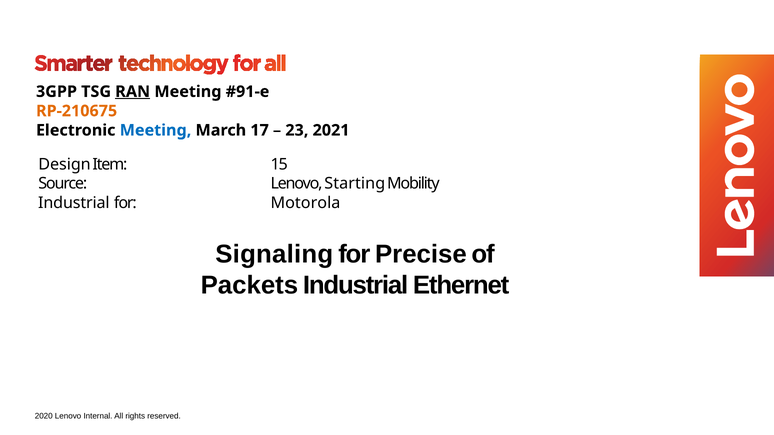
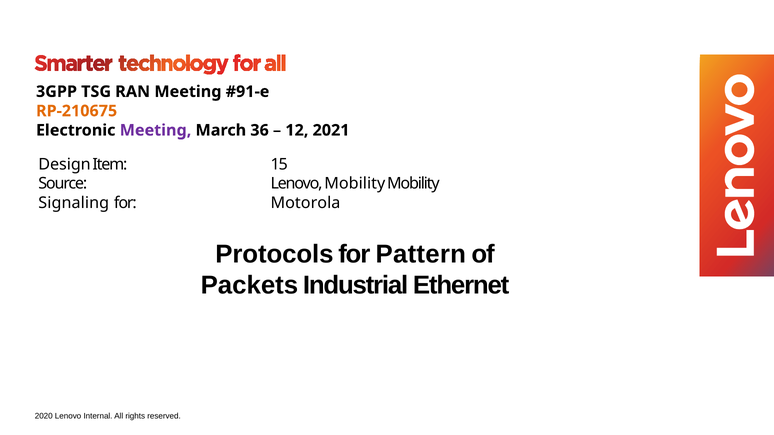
RAN underline: present -> none
Meeting at (155, 130) colour: blue -> purple
17: 17 -> 36
23: 23 -> 12
Lenovo Starting: Starting -> Mobility
Industrial at (74, 203): Industrial -> Signaling
Signaling: Signaling -> Protocols
Precise: Precise -> Pattern
